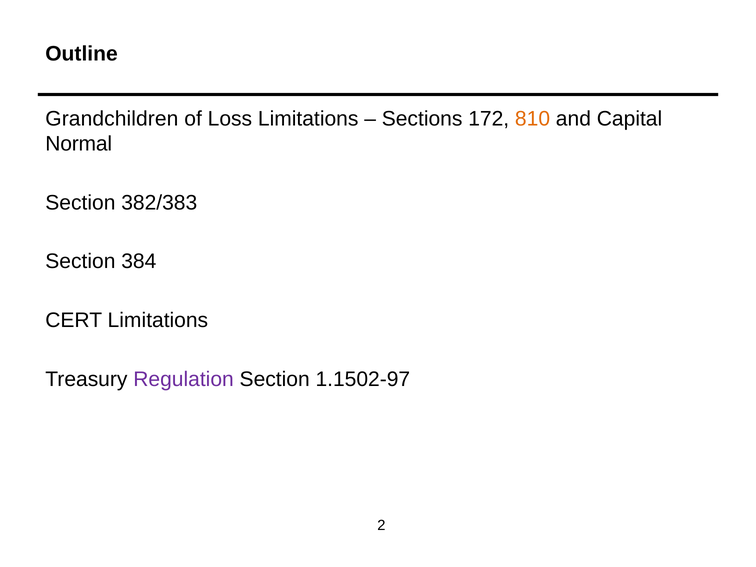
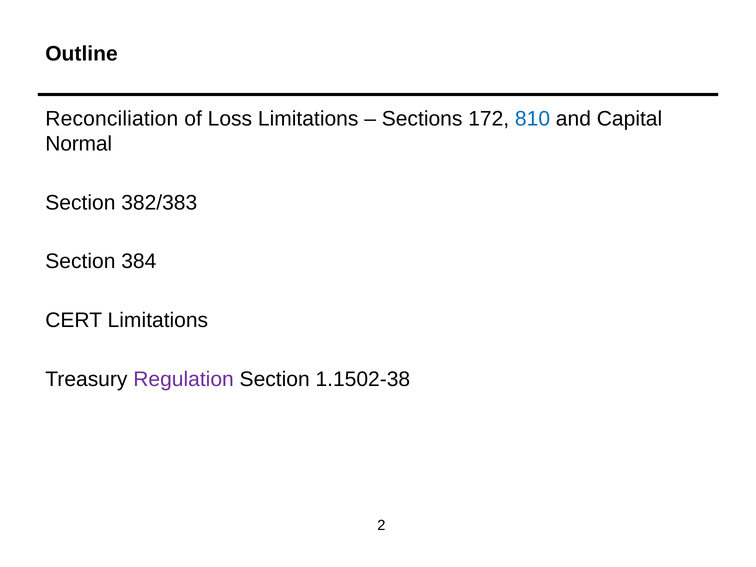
Grandchildren: Grandchildren -> Reconciliation
810 colour: orange -> blue
1.1502-97: 1.1502-97 -> 1.1502-38
